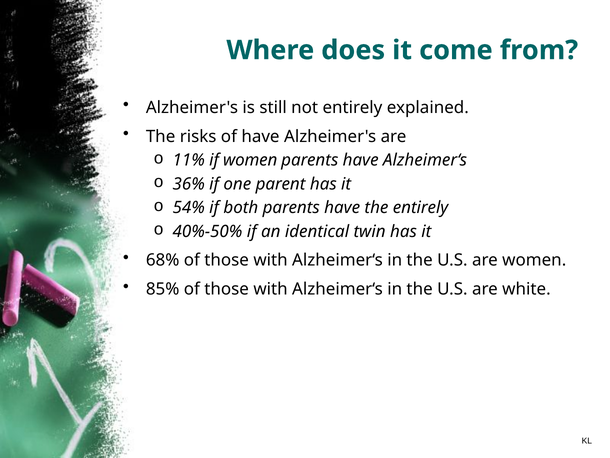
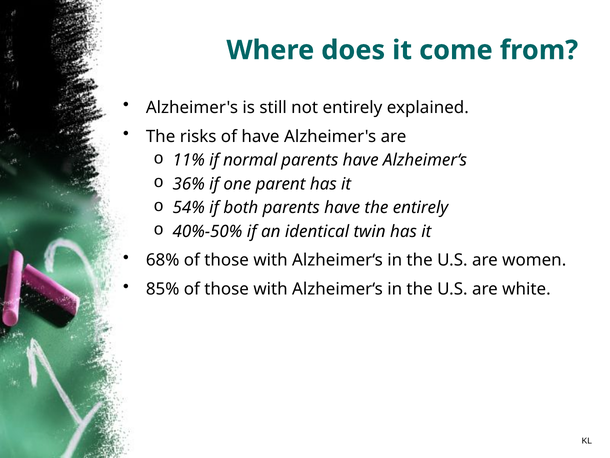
if women: women -> normal
